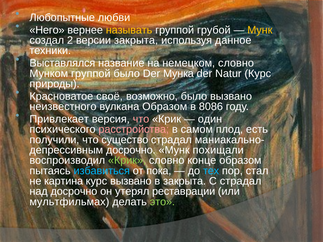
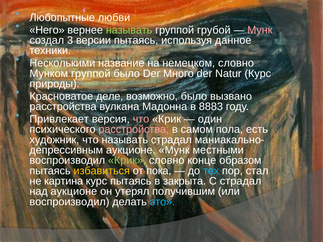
называть at (129, 30) colour: yellow -> light green
Мунк at (260, 30) colour: yellow -> pink
2: 2 -> 3
версии закрыта: закрыта -> пытаясь
Выставлялся: Выставлялся -> Несколькими
Мунка: Мунка -> Много
своё: своё -> деле
неизвестного at (63, 107): неизвестного -> расстройства
вулкана Образом: Образом -> Мадонна
8086: 8086 -> 8883
плод: плод -> пола
получили: получили -> художник
что существо: существо -> называть
досрочно at (131, 150): досрочно -> аукционе
похищали: похищали -> местными
избавиться colour: light blue -> yellow
курс вызвано: вызвано -> пытаясь
над досрочно: досрочно -> аукционе
реставрации: реставрации -> получившим
мультфильмах at (69, 202): мультфильмах -> воспроизводил
это colour: light green -> light blue
